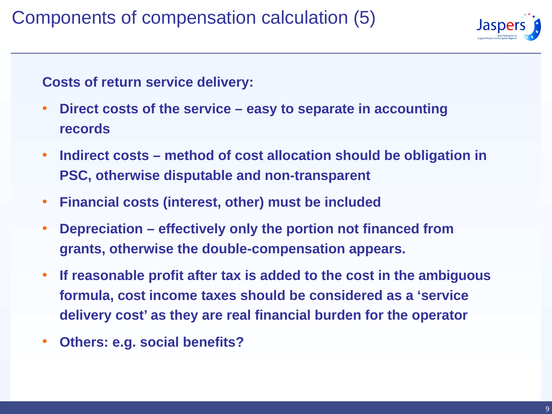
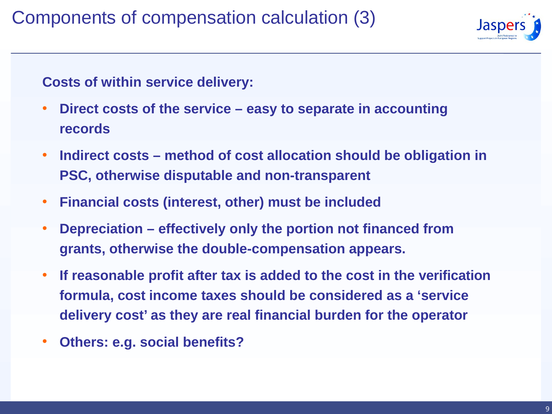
5: 5 -> 3
return: return -> within
ambiguous: ambiguous -> verification
